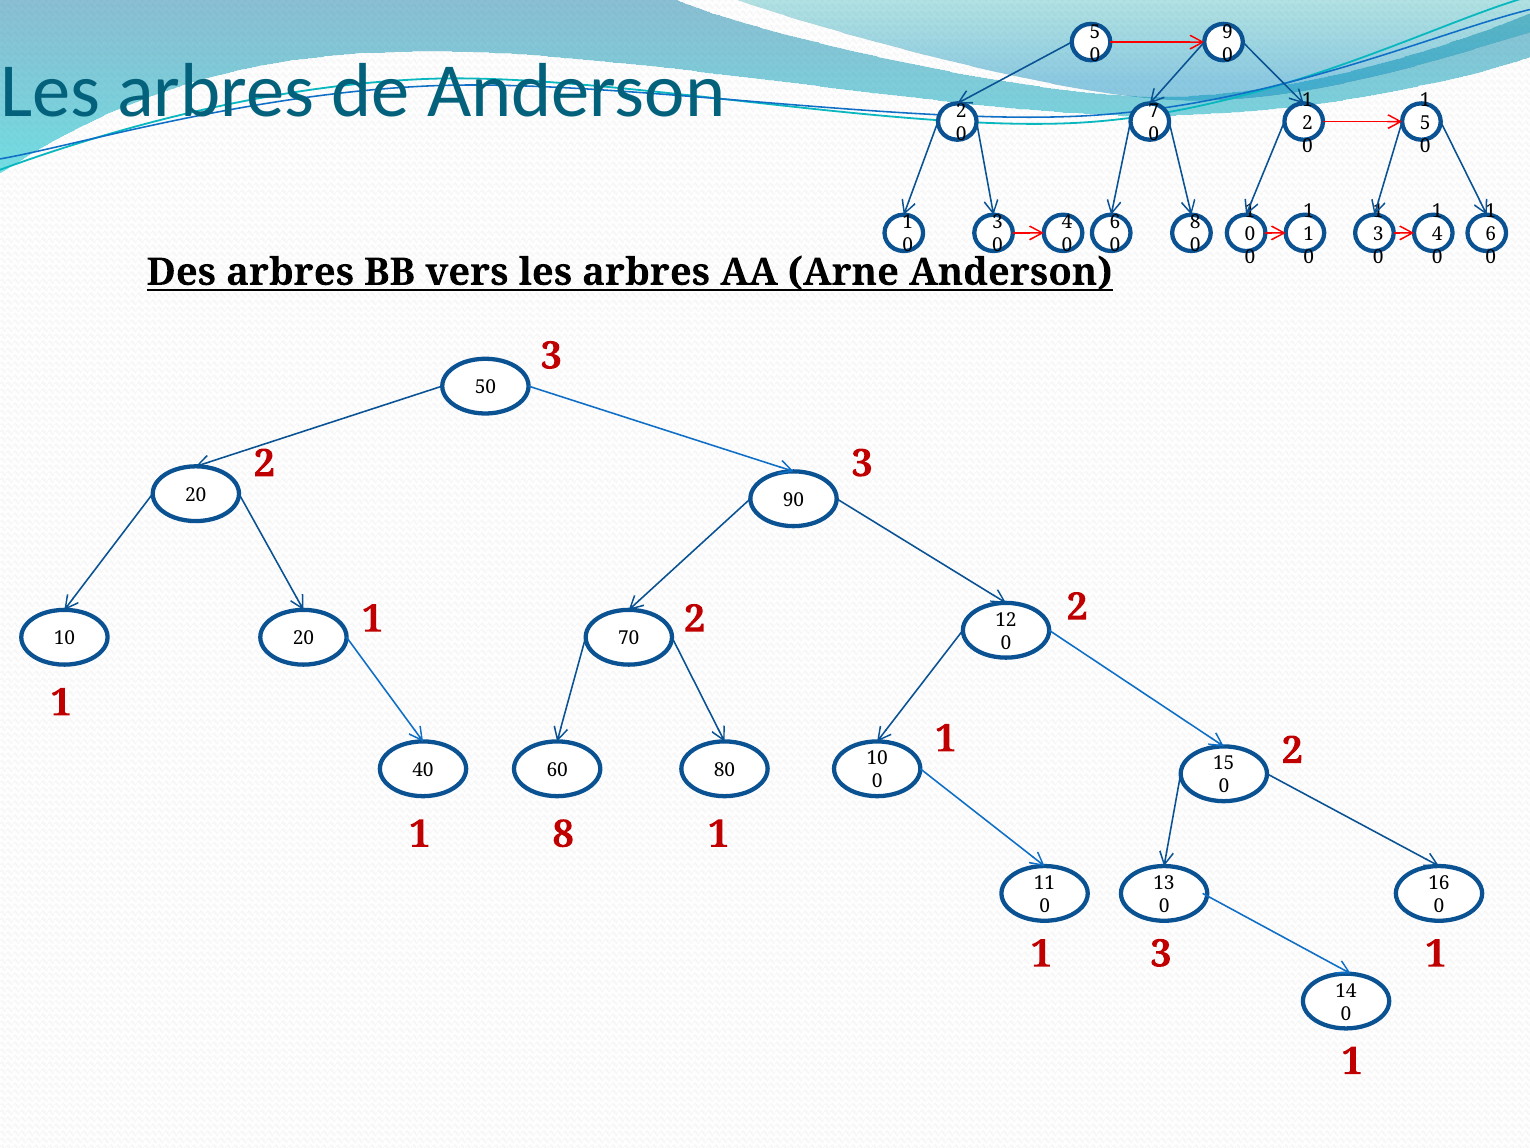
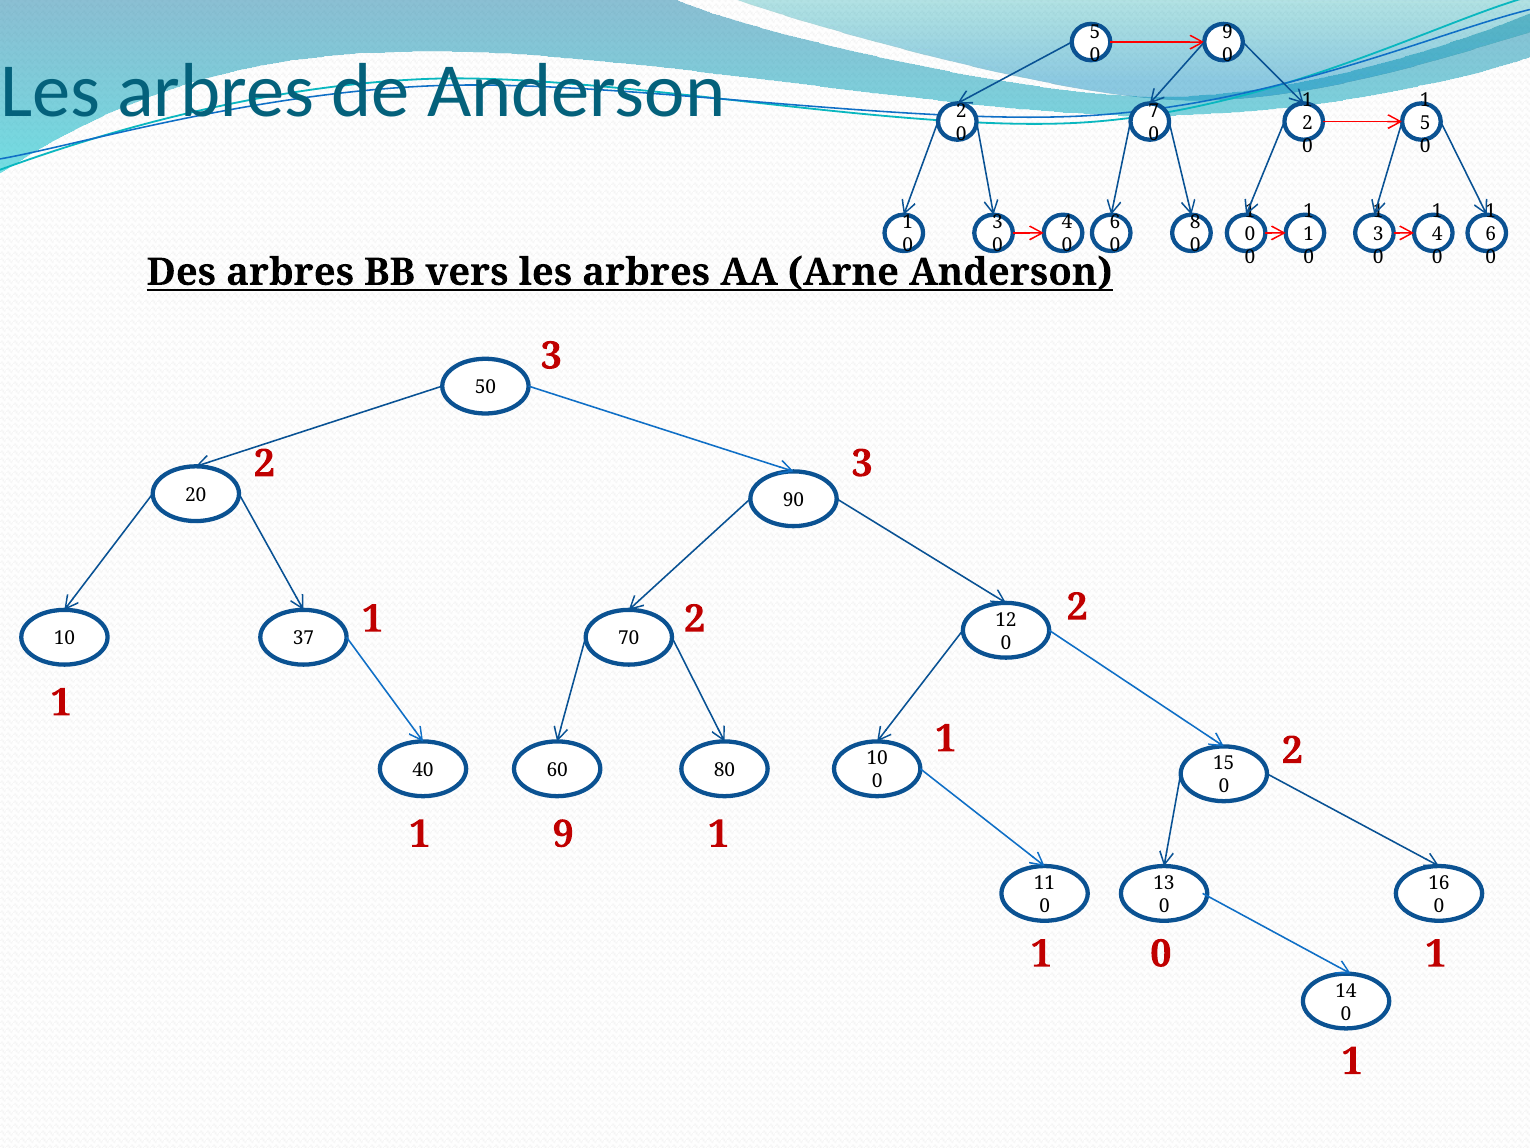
10 20: 20 -> 37
1 8: 8 -> 9
3 at (1161, 954): 3 -> 0
